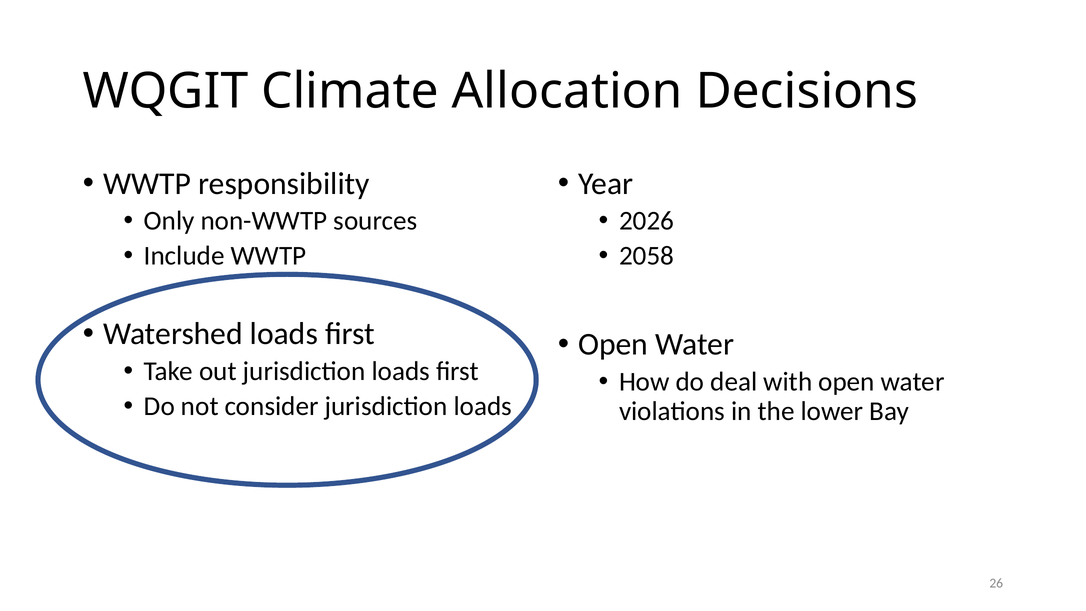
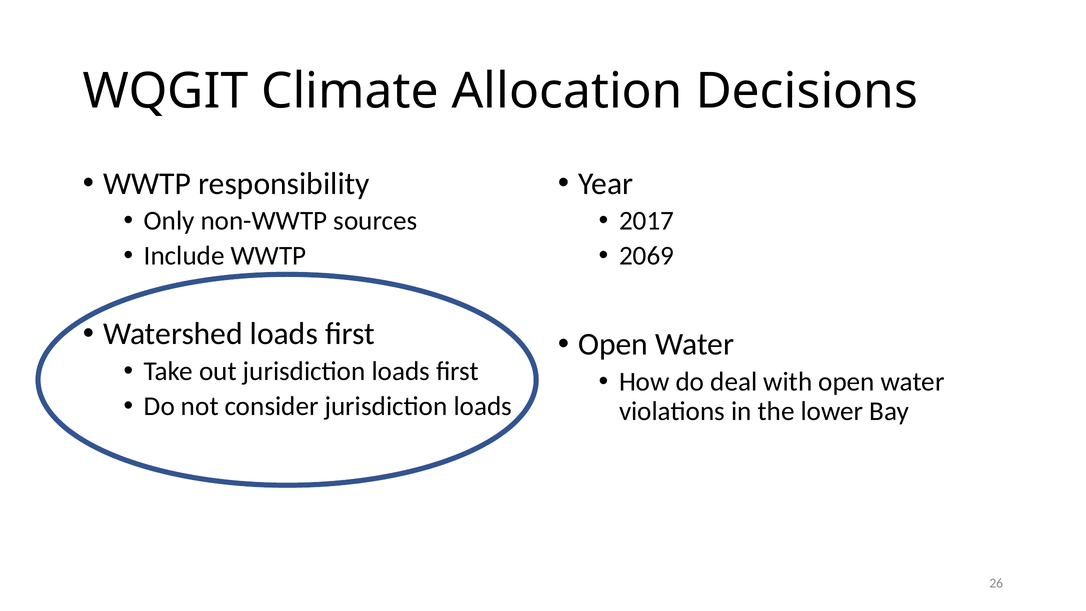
2026: 2026 -> 2017
2058: 2058 -> 2069
